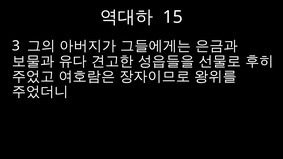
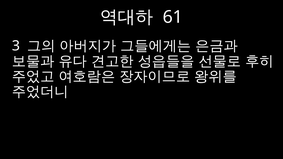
15: 15 -> 61
